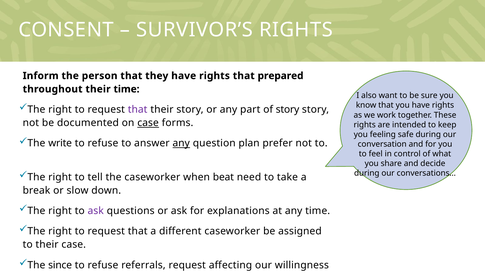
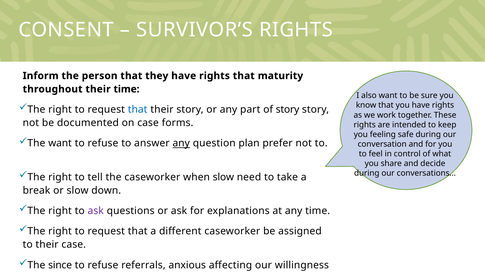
prepared: prepared -> maturity
that at (138, 109) colour: purple -> blue
case at (148, 123) underline: present -> none
The write: write -> want
when beat: beat -> slow
referrals request: request -> anxious
